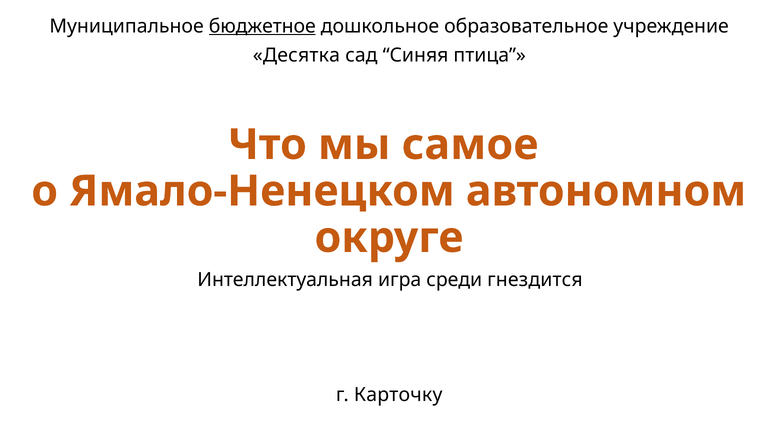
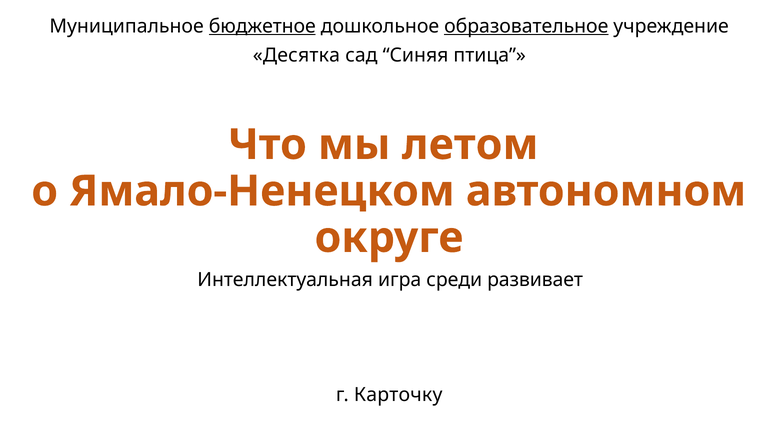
образовательное underline: none -> present
самое: самое -> летом
гнездится: гнездится -> развивает
